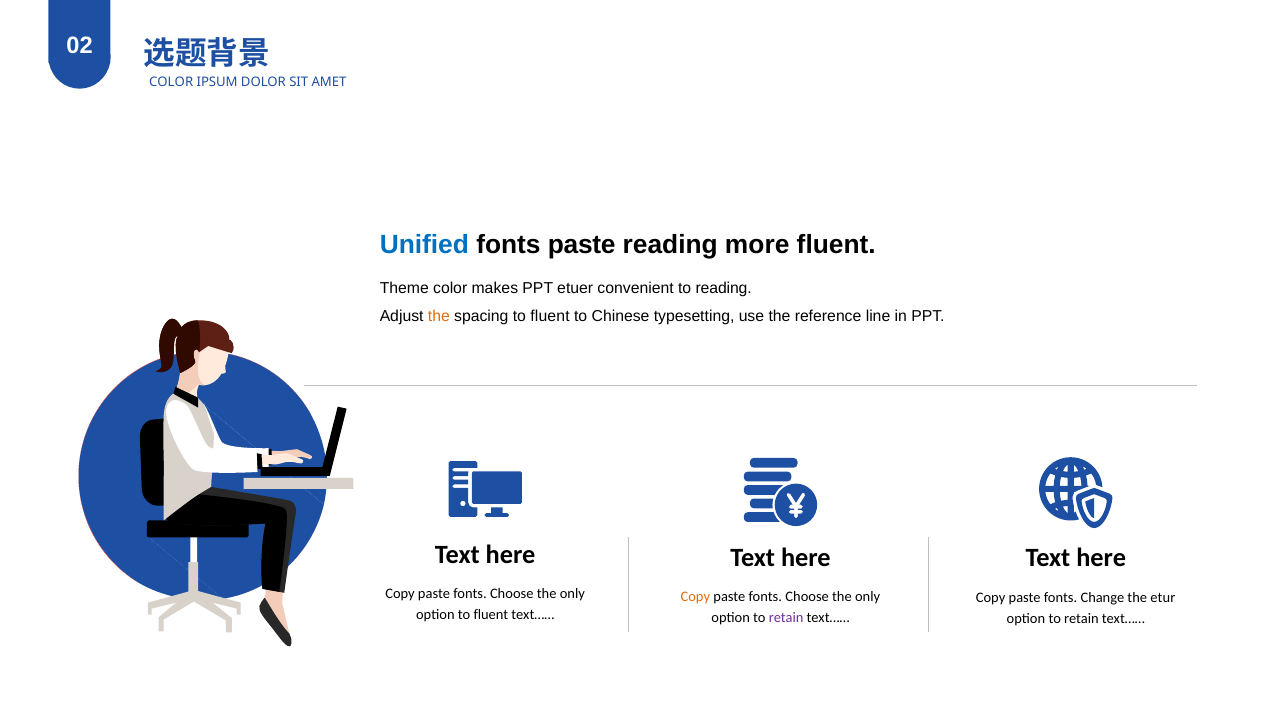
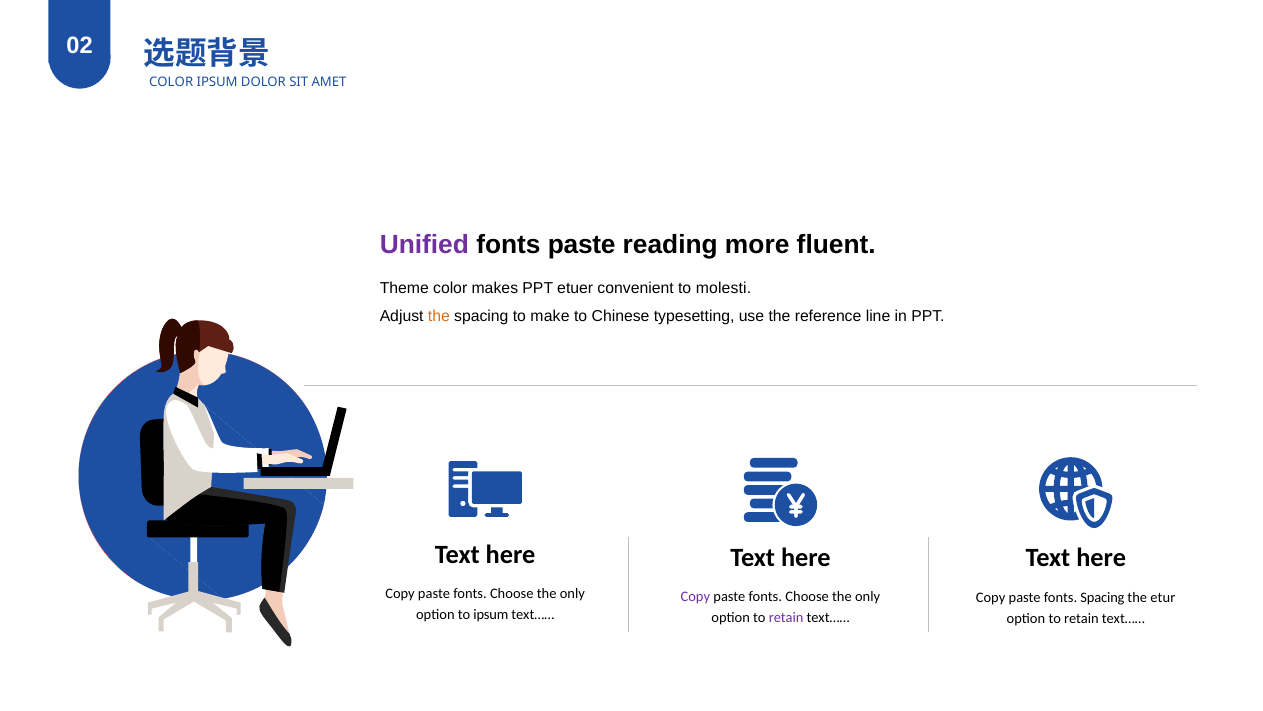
Unified colour: blue -> purple
to reading: reading -> molesti
spacing to fluent: fluent -> make
Copy at (695, 597) colour: orange -> purple
fonts Change: Change -> Spacing
option to fluent: fluent -> ipsum
